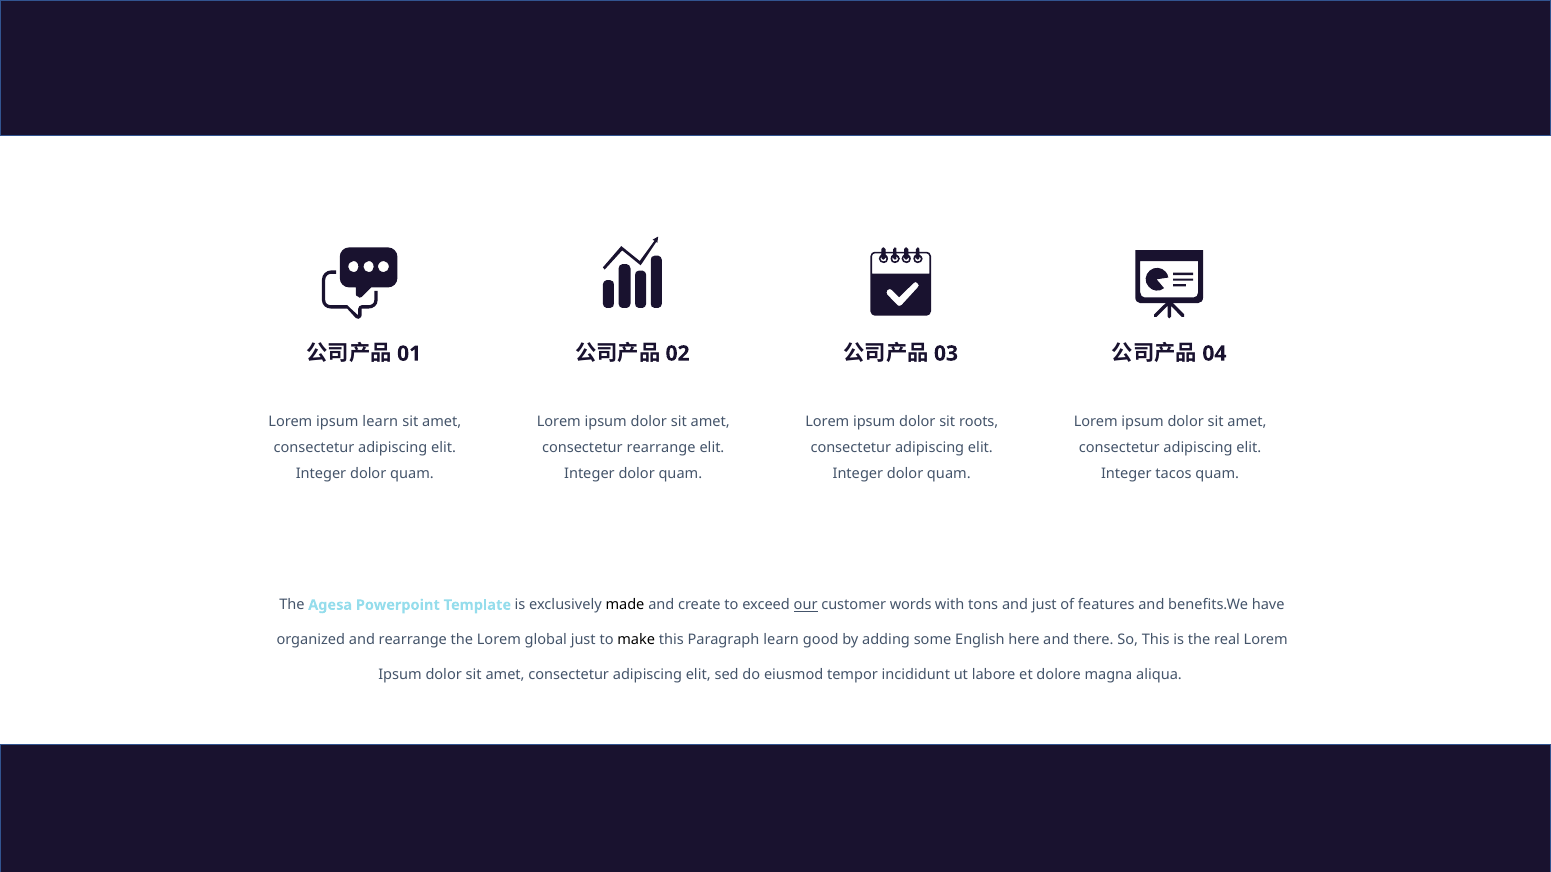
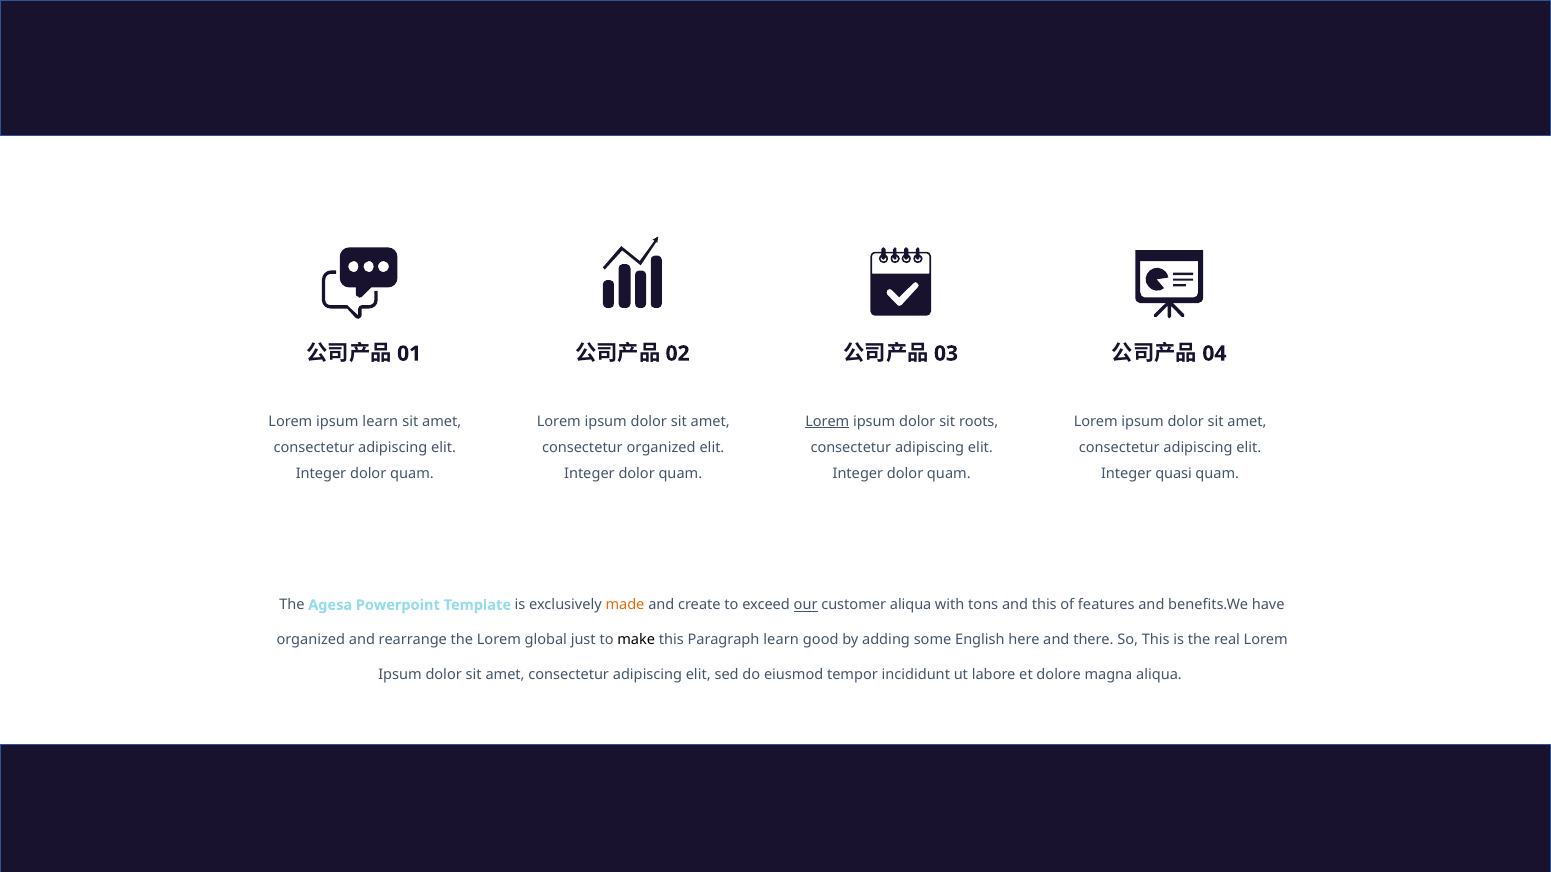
Lorem at (827, 422) underline: none -> present
consectetur rearrange: rearrange -> organized
tacos: tacos -> quasi
made colour: black -> orange
customer words: words -> aliqua
and just: just -> this
